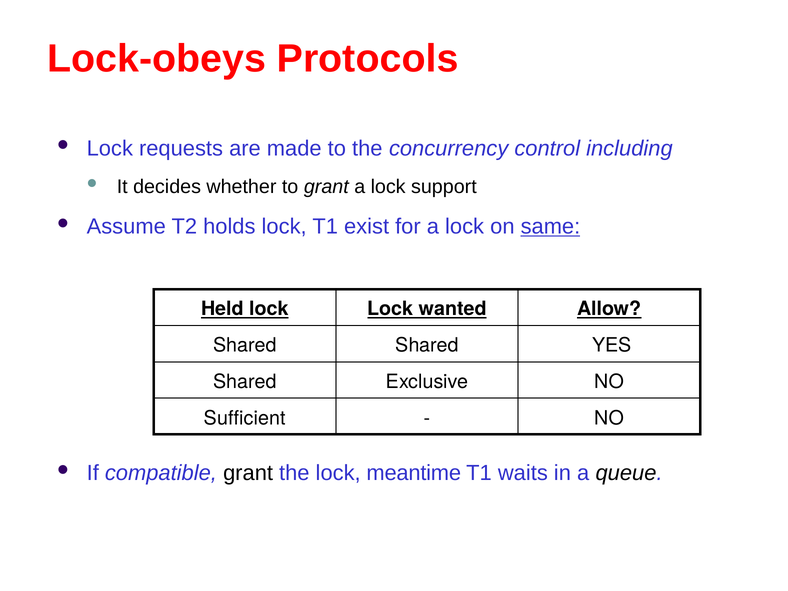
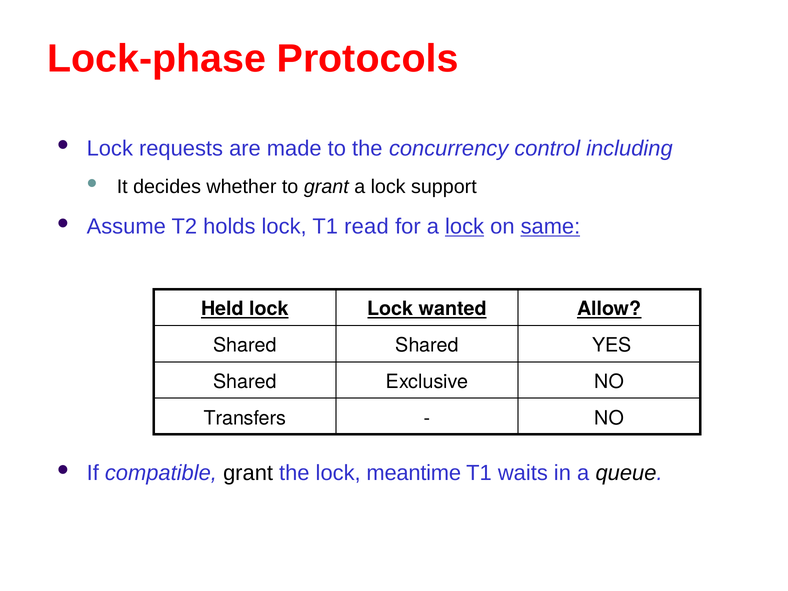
Lock-obeys: Lock-obeys -> Lock-phase
exist: exist -> read
lock at (465, 227) underline: none -> present
Sufficient: Sufficient -> Transfers
